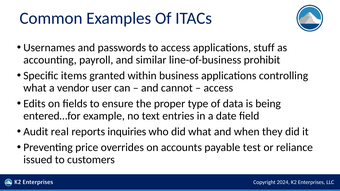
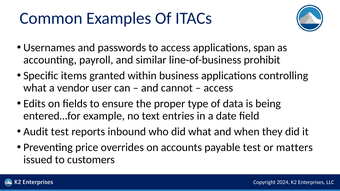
stuff: stuff -> span
Audit real: real -> test
inquiries: inquiries -> inbound
reliance: reliance -> matters
